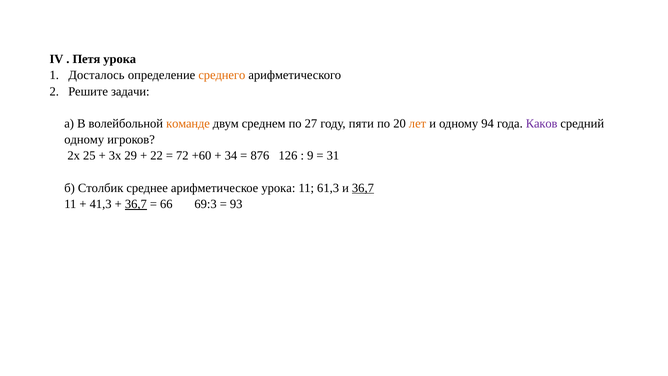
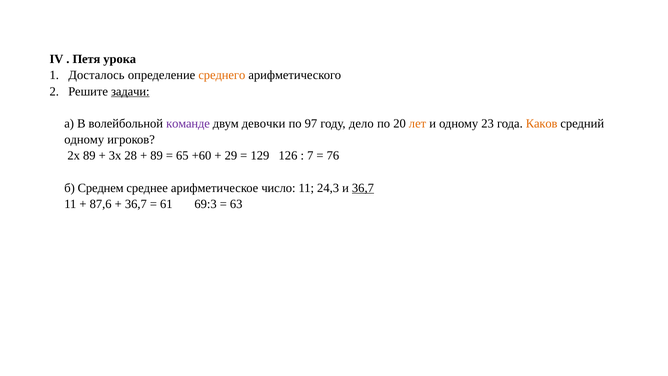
задачи underline: none -> present
команде colour: orange -> purple
среднем: среднем -> девочки
27: 27 -> 97
пяти: пяти -> дело
94: 94 -> 23
Каков colour: purple -> orange
2х 25: 25 -> 89
29: 29 -> 28
22 at (157, 156): 22 -> 89
72: 72 -> 65
34: 34 -> 29
876: 876 -> 129
9: 9 -> 7
31: 31 -> 76
Столбик: Столбик -> Среднем
арифметическое урока: урока -> число
61,3: 61,3 -> 24,3
41,3: 41,3 -> 87,6
36,7 at (136, 204) underline: present -> none
66: 66 -> 61
93: 93 -> 63
